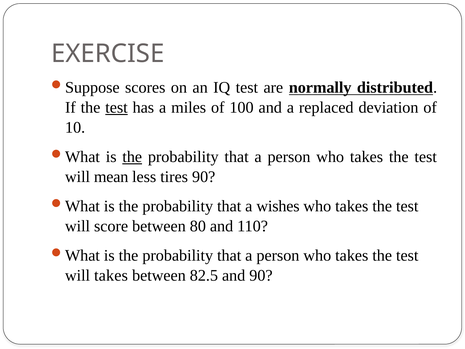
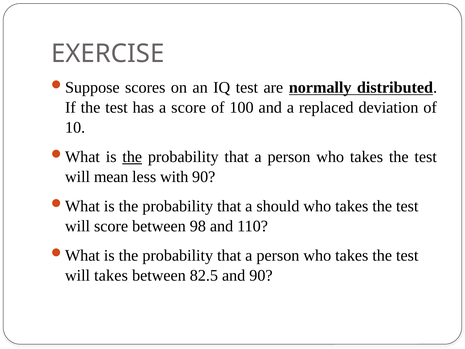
test at (116, 107) underline: present -> none
a miles: miles -> score
tires: tires -> with
wishes: wishes -> should
80: 80 -> 98
